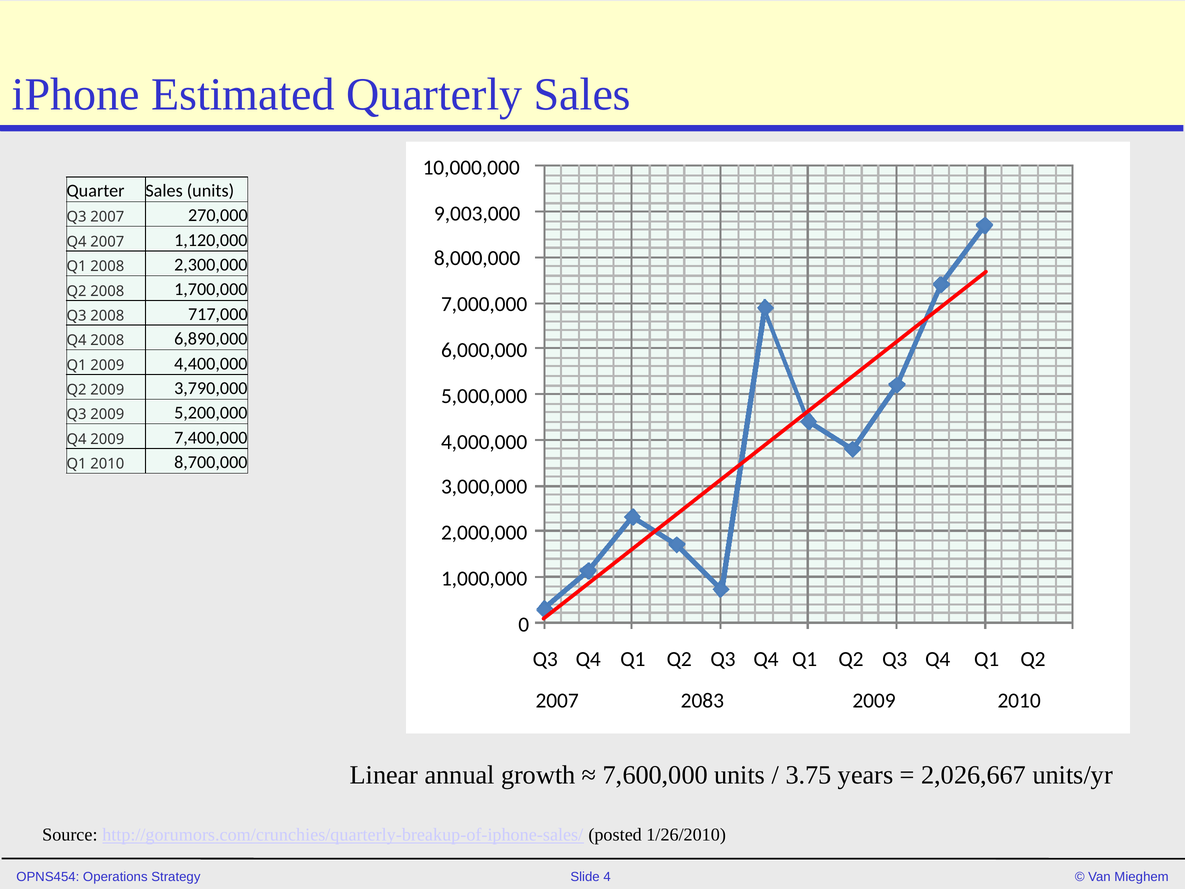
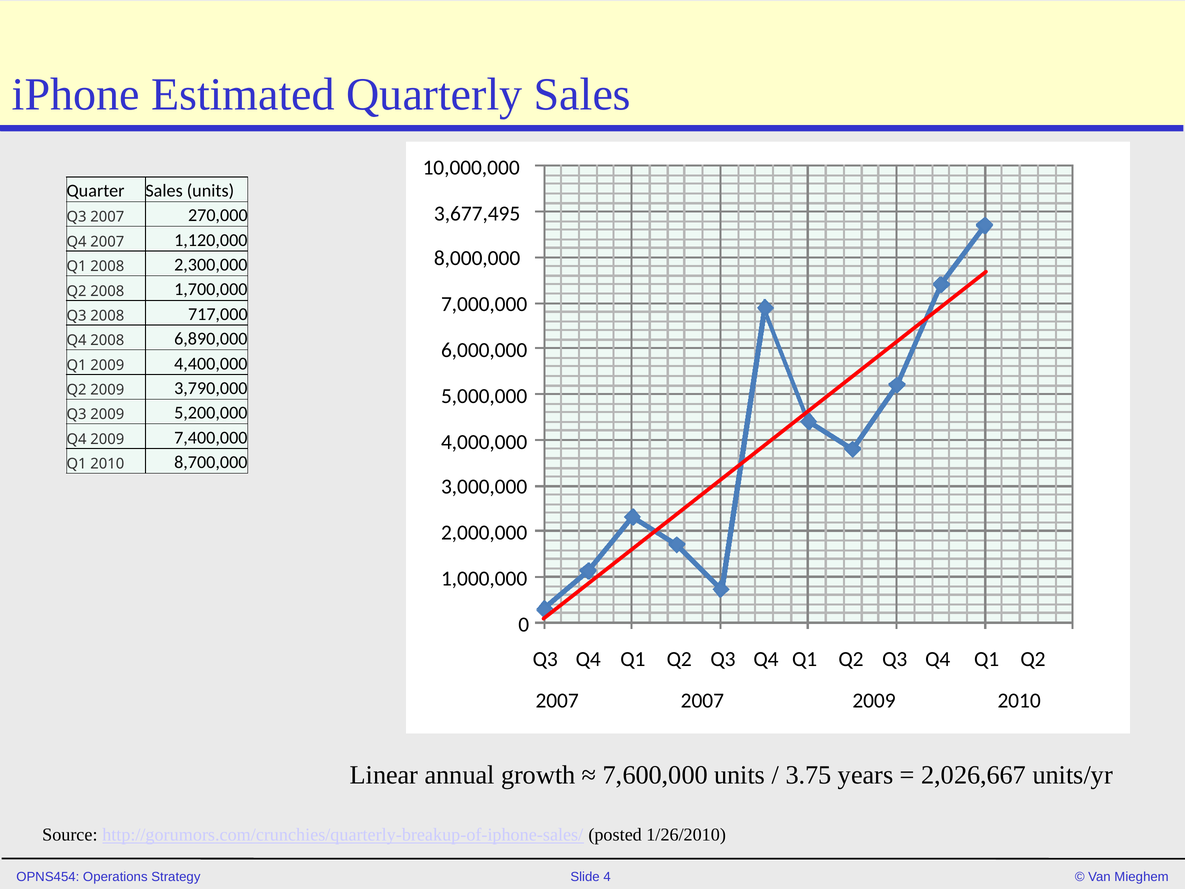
9,003,000: 9,003,000 -> 3,677,495
2007 2083: 2083 -> 2007
